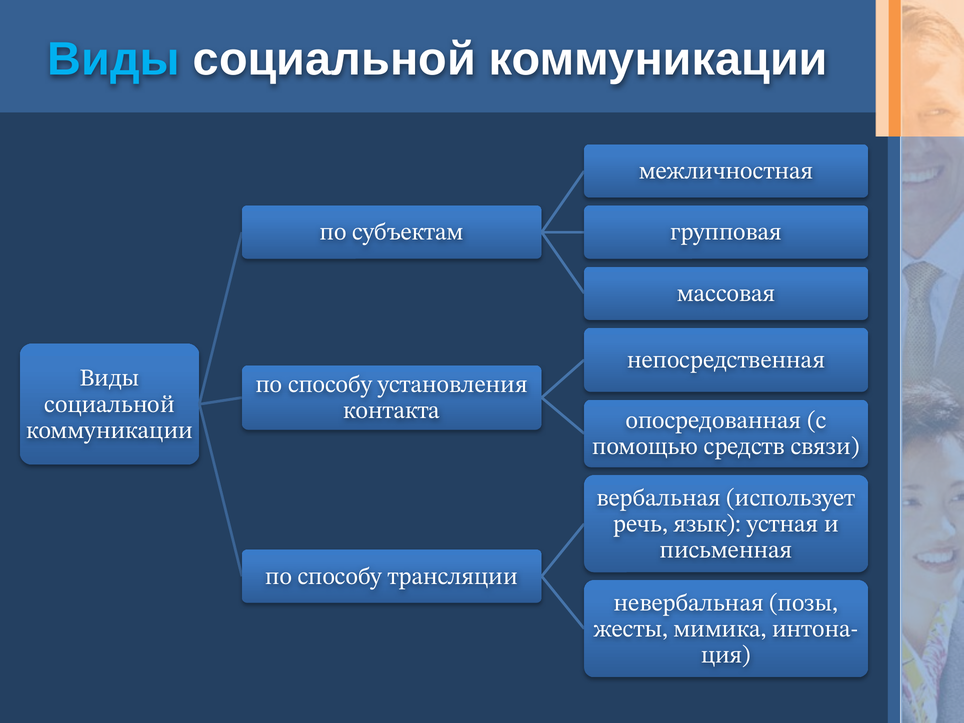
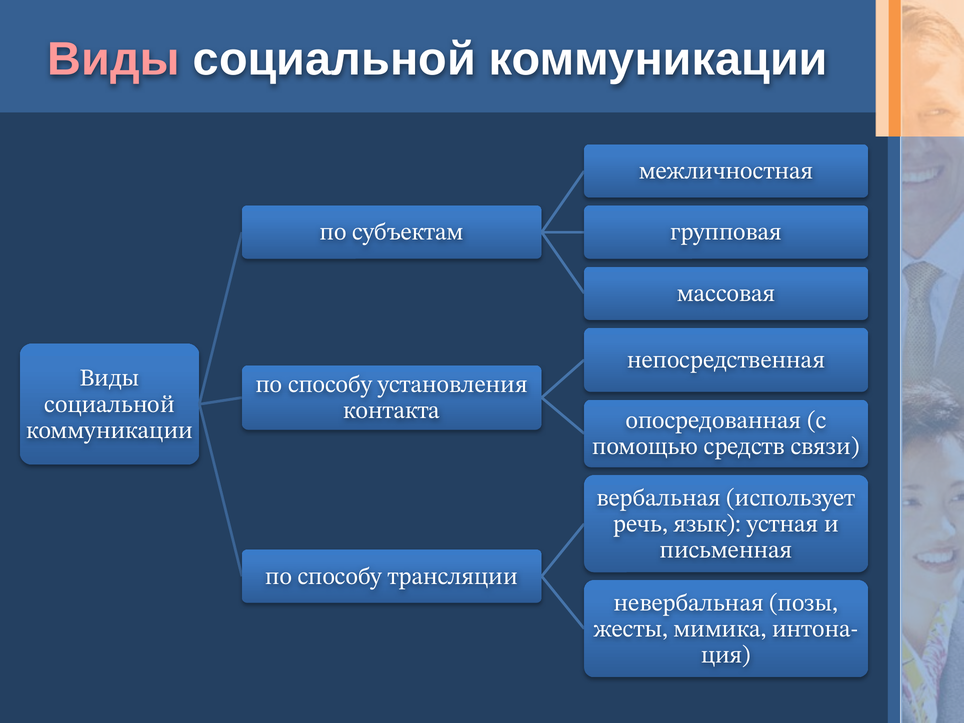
Виды at (114, 59) colour: light blue -> pink
